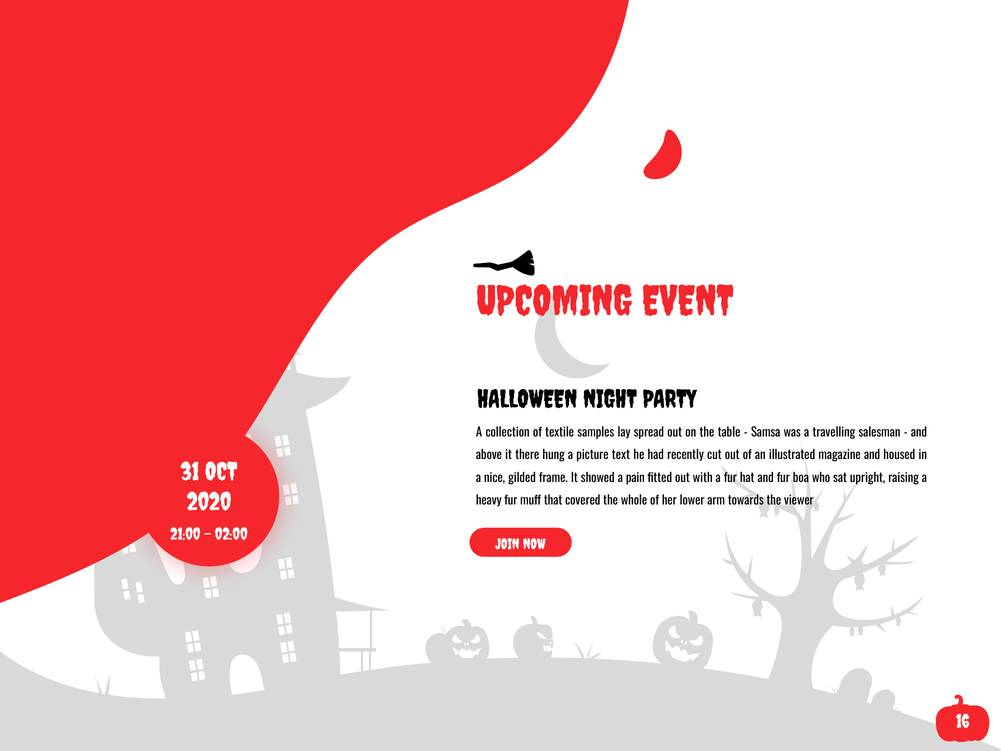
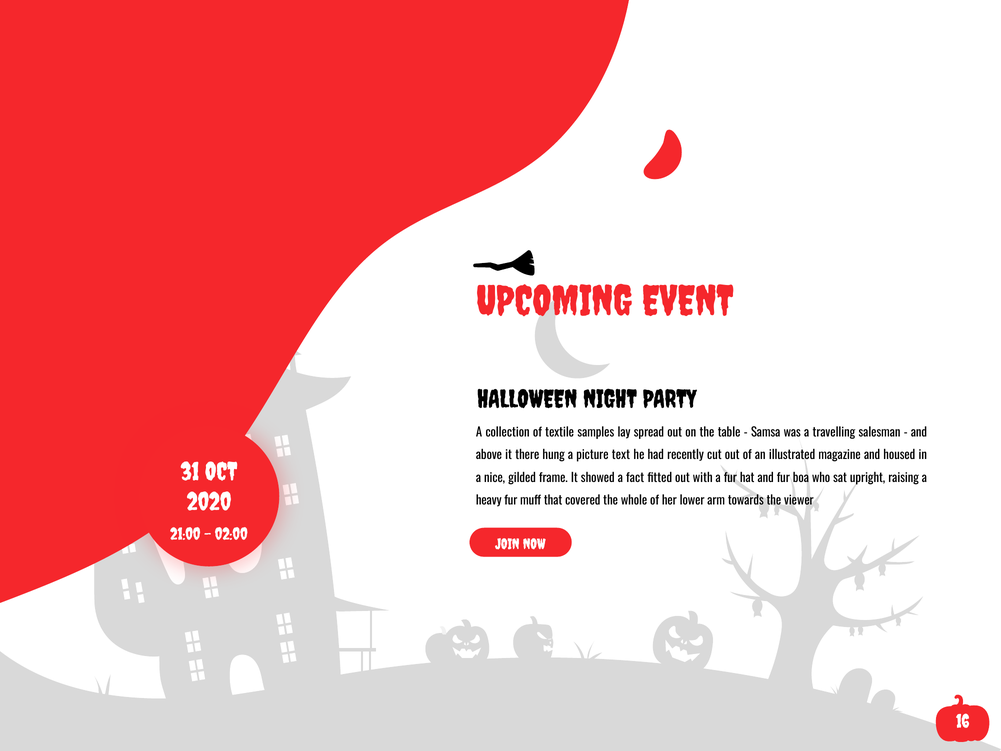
pain: pain -> fact
